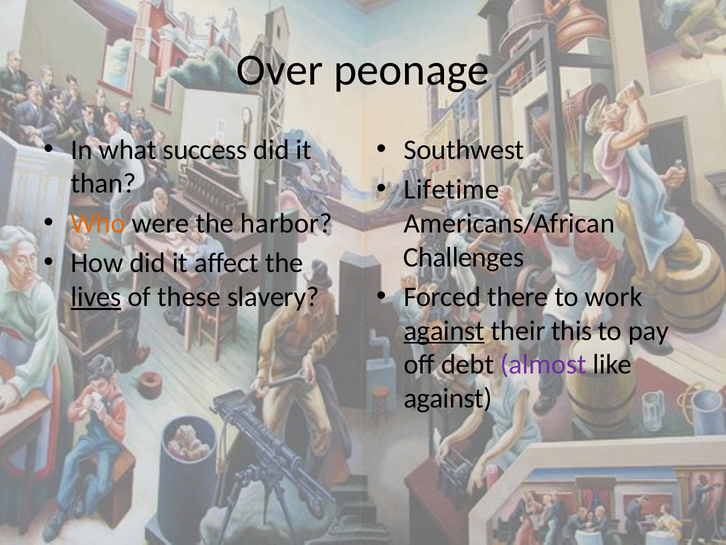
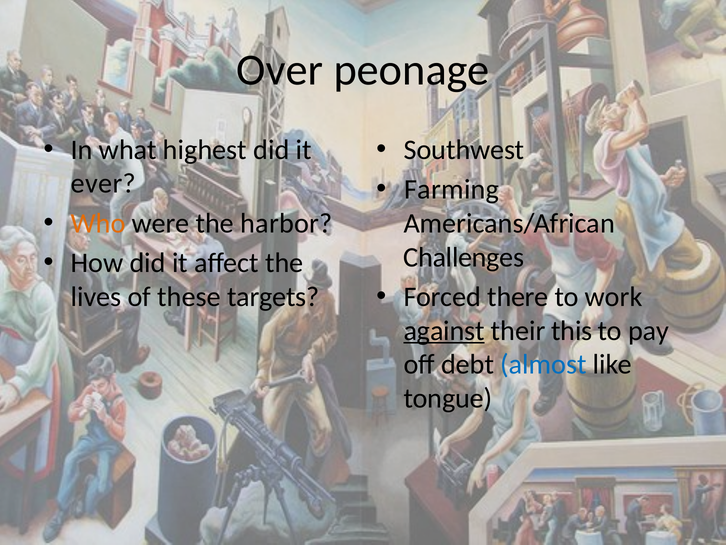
success: success -> highest
than: than -> ever
Lifetime: Lifetime -> Farming
lives underline: present -> none
slavery: slavery -> targets
almost colour: purple -> blue
against at (448, 398): against -> tongue
